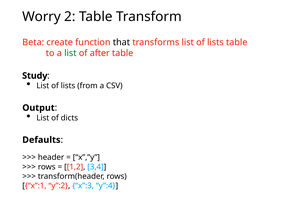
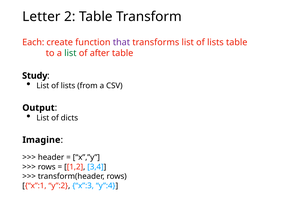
Worry: Worry -> Letter
Beta: Beta -> Each
that colour: black -> purple
Defaults: Defaults -> Imagine
